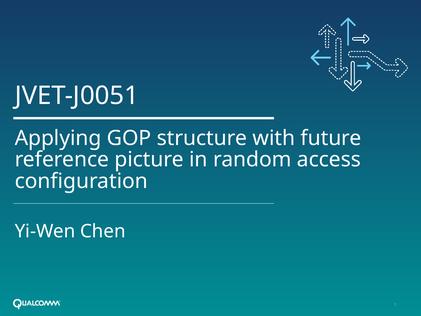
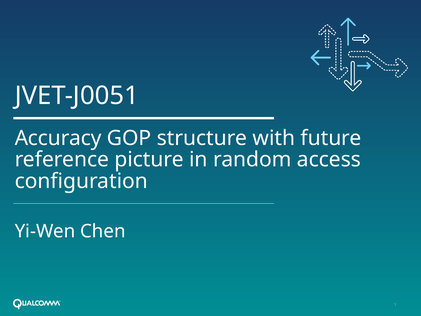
Applying: Applying -> Accuracy
